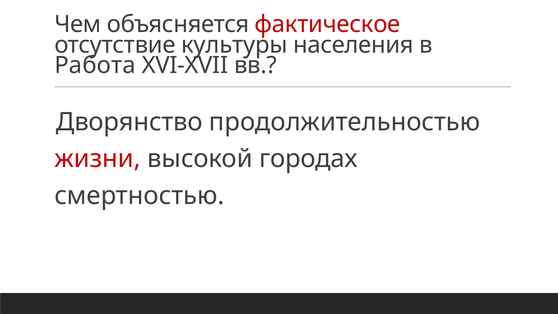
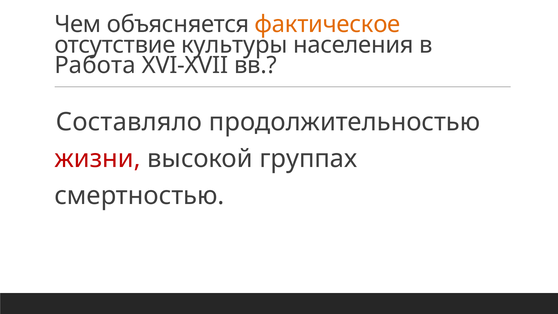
фактическое colour: red -> orange
Дворянство: Дворянство -> Составляло
городах: городах -> группах
